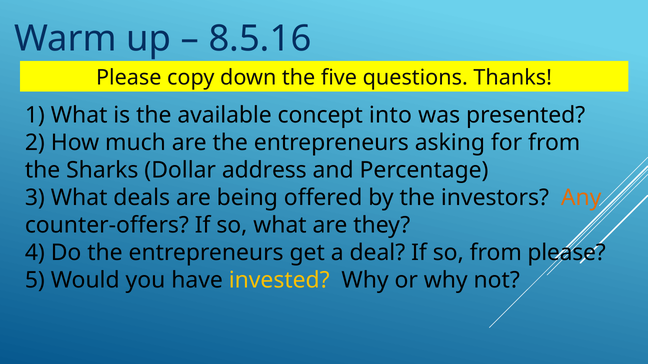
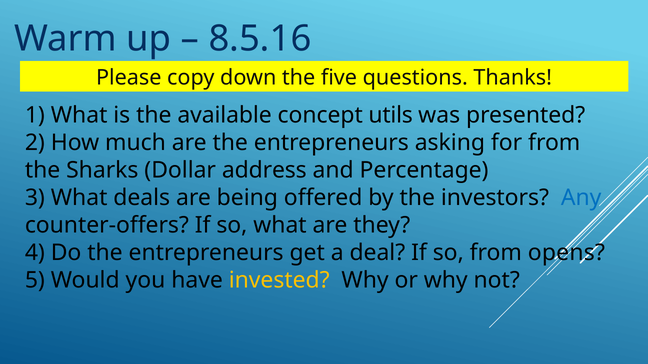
into: into -> utils
Any colour: orange -> blue
from please: please -> opens
